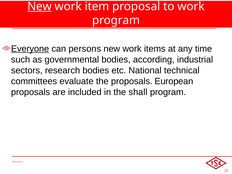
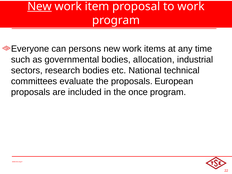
Everyone underline: present -> none
according: according -> allocation
shall: shall -> once
